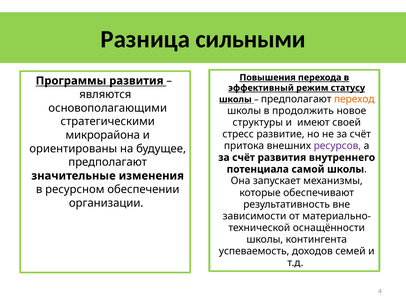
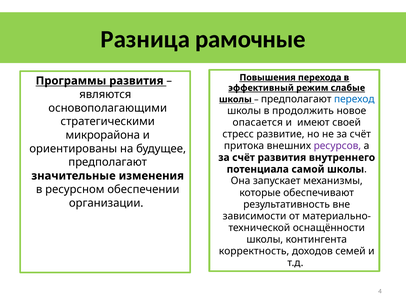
сильными: сильными -> рамочные
статусу: статусу -> слабые
переход colour: orange -> blue
структуры: структуры -> опасается
успеваемость: успеваемость -> корректность
